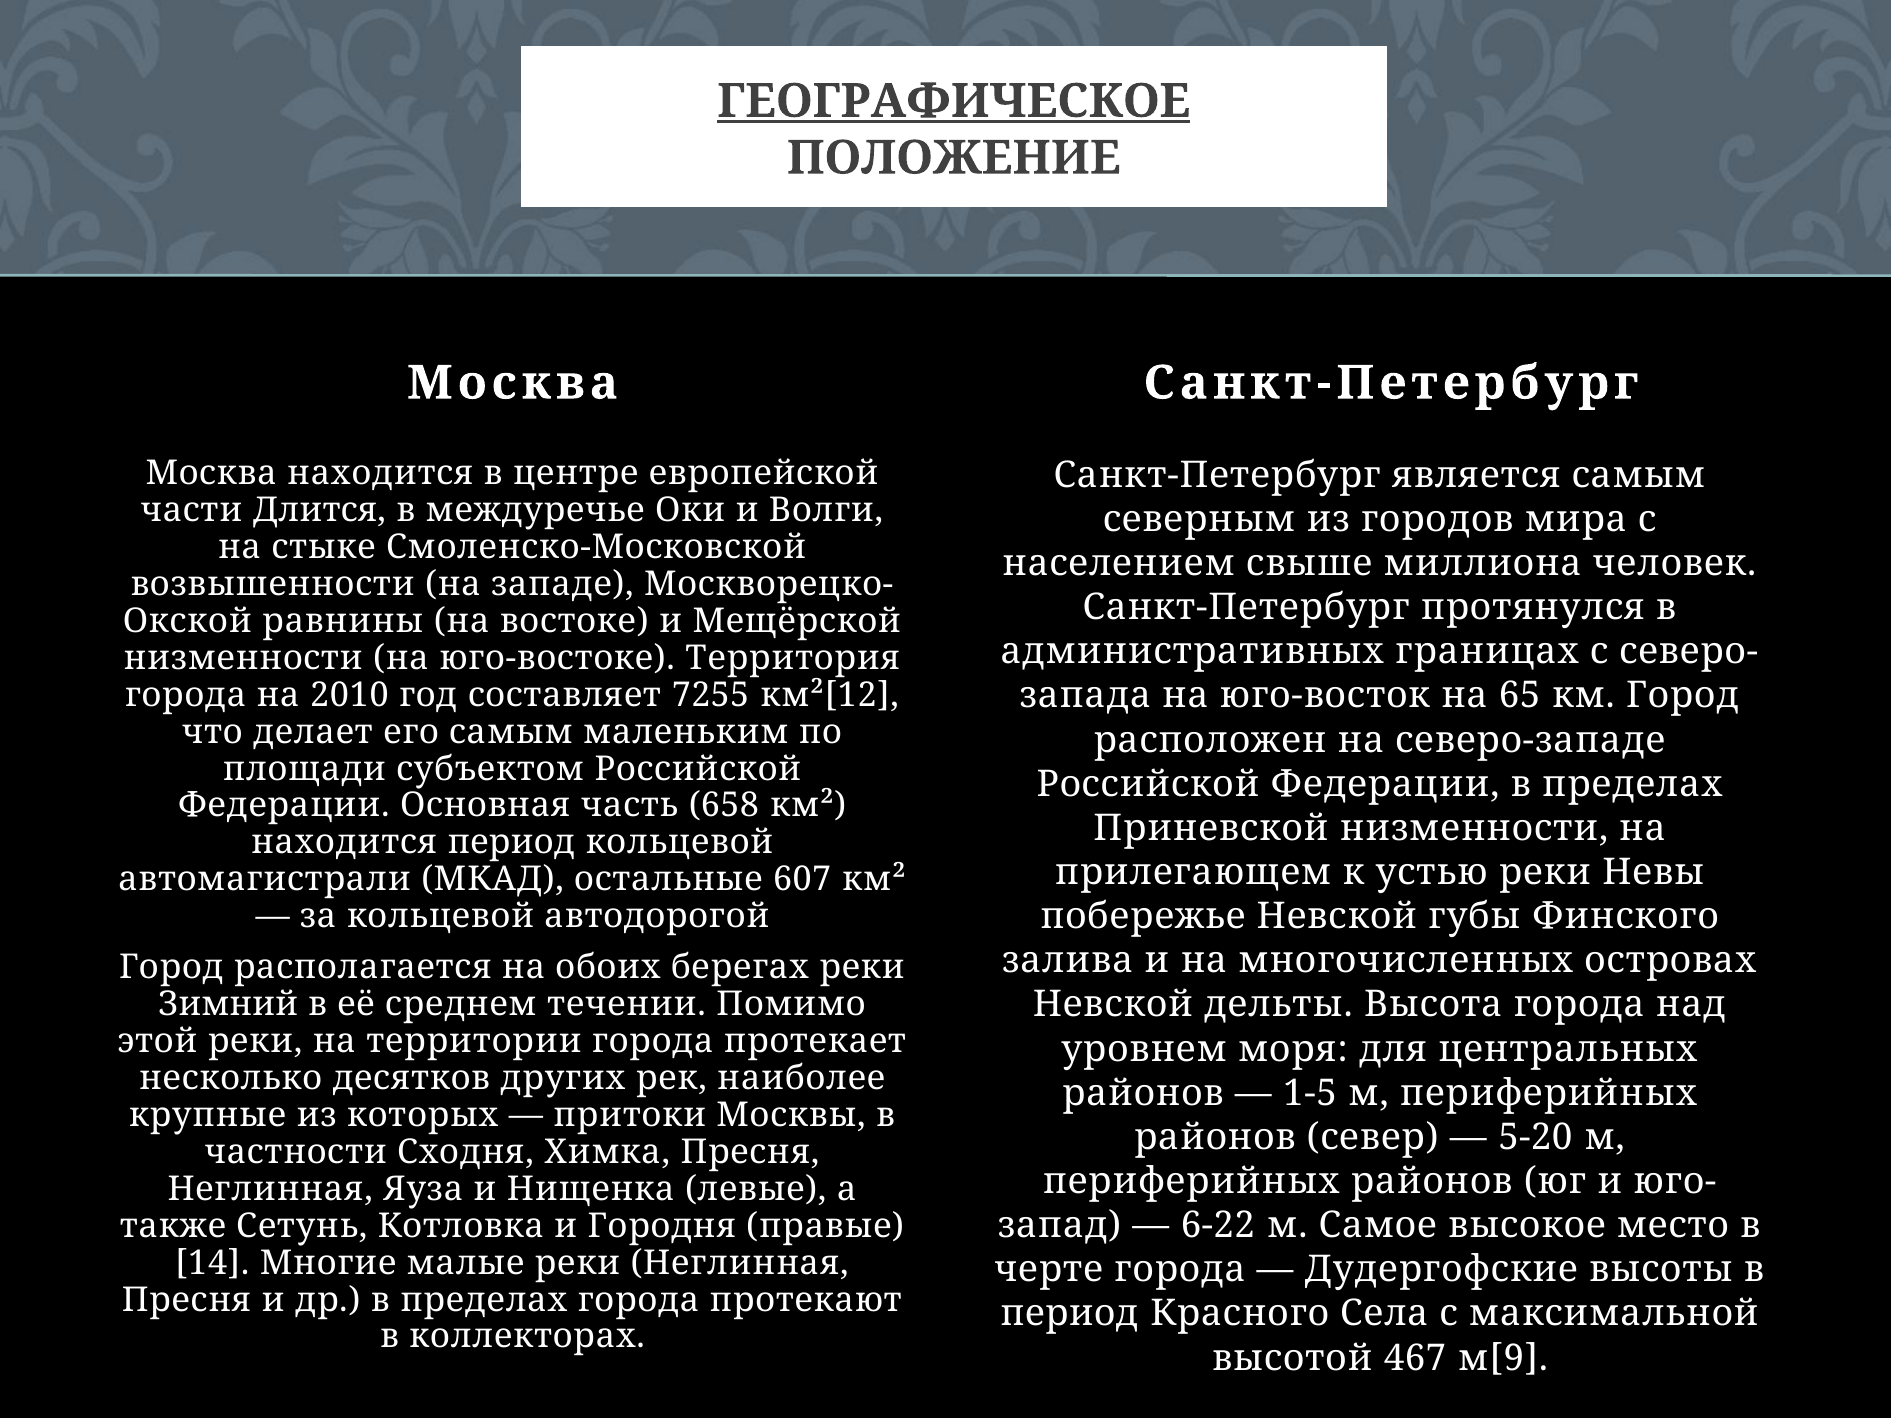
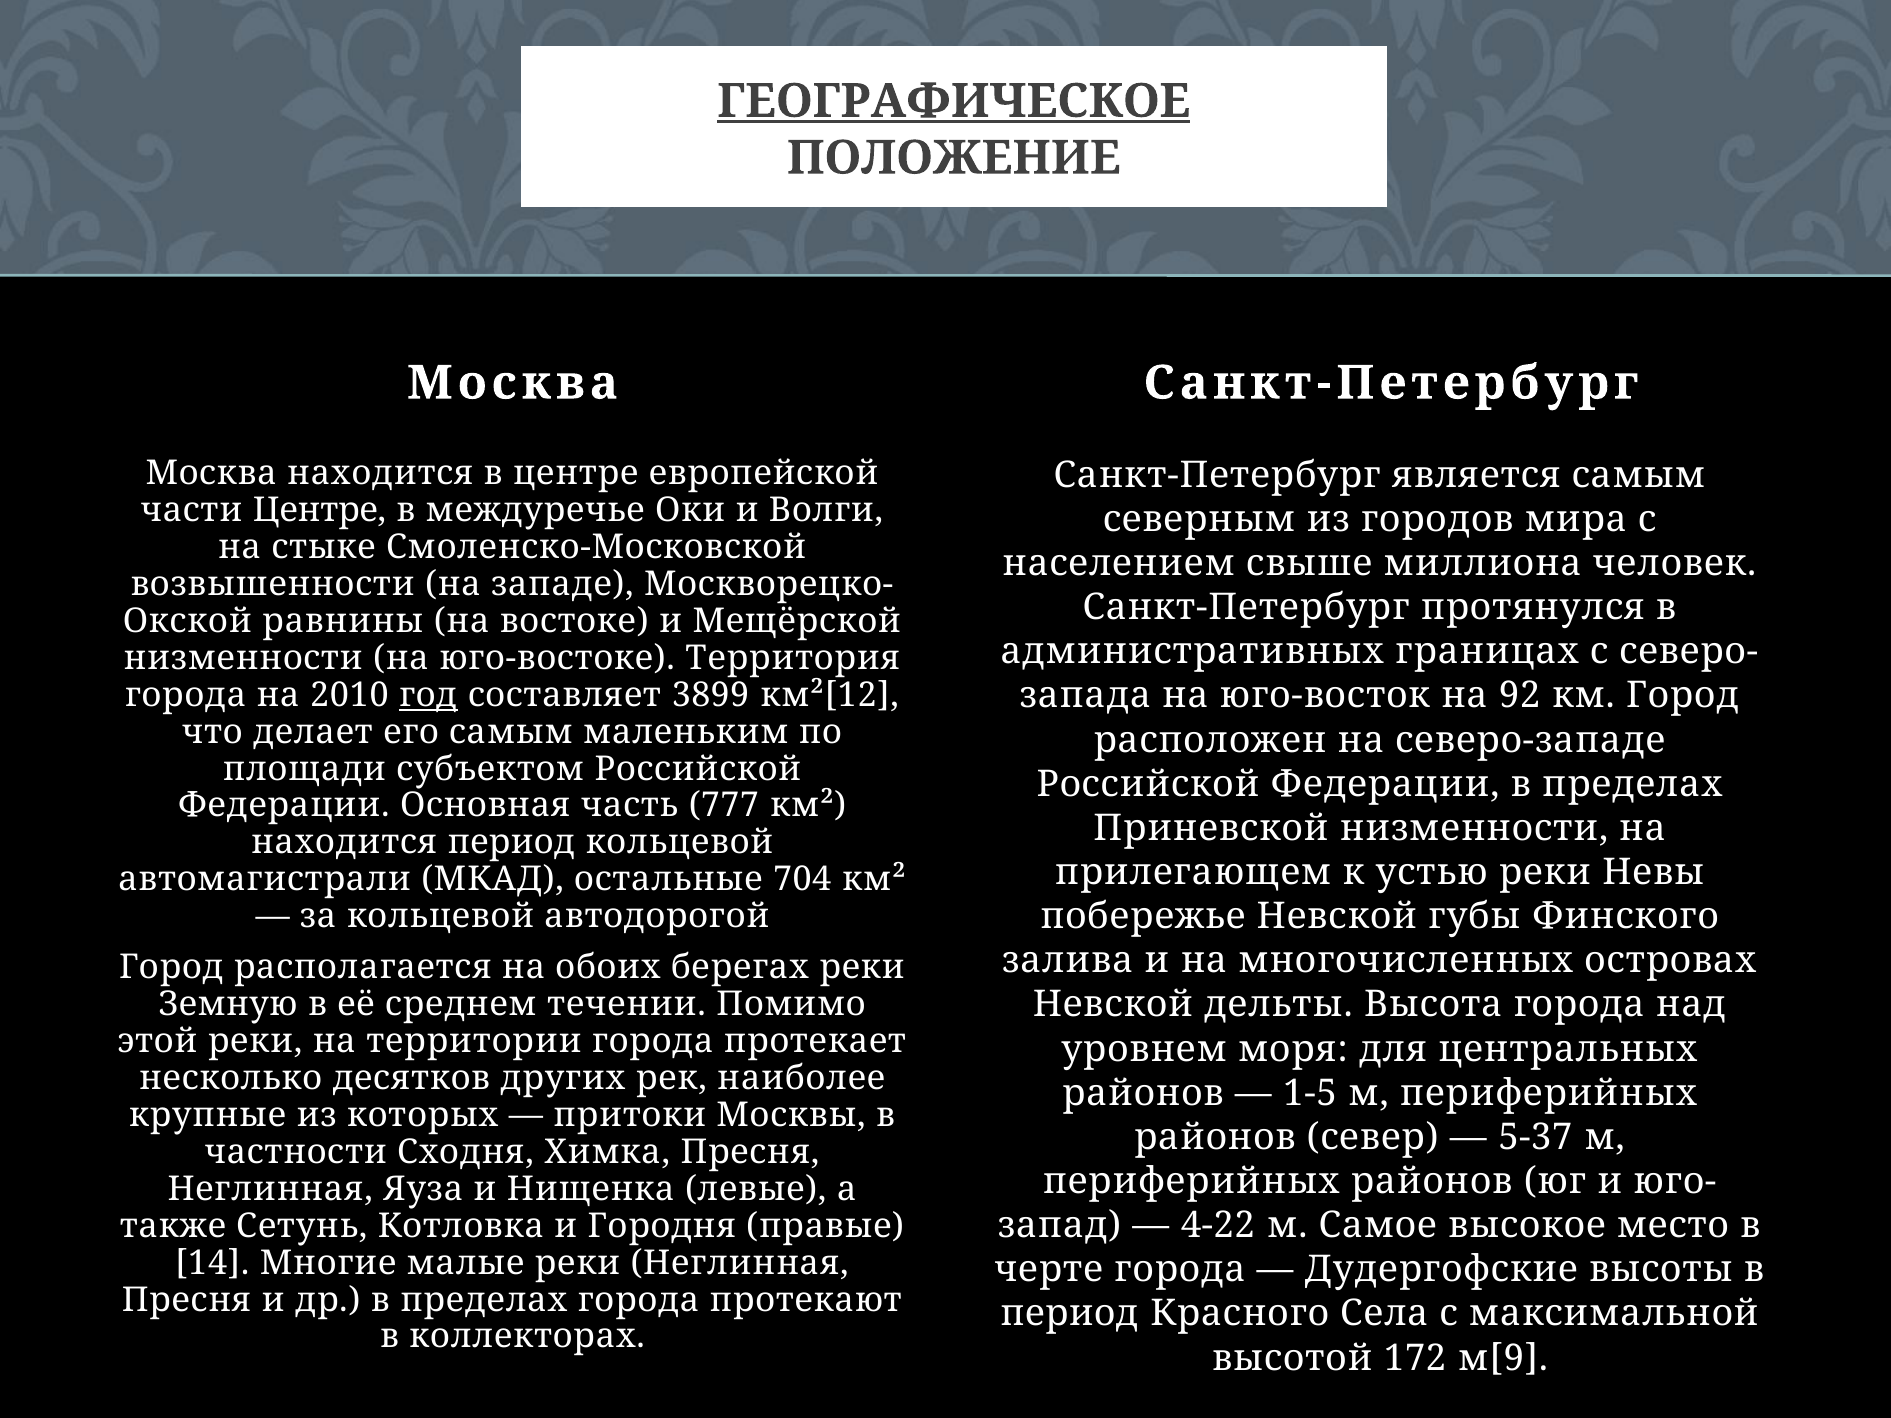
части Длится: Длится -> Центре
год underline: none -> present
7255: 7255 -> 3899
65: 65 -> 92
658: 658 -> 777
607: 607 -> 704
Зимний: Зимний -> Земную
5-20: 5-20 -> 5-37
6-22: 6-22 -> 4-22
467: 467 -> 172
